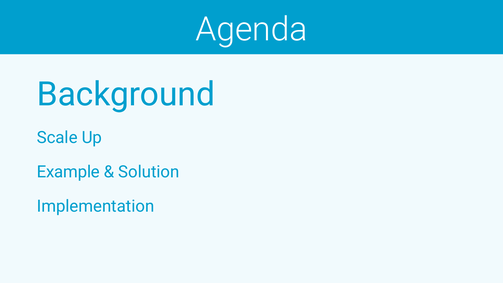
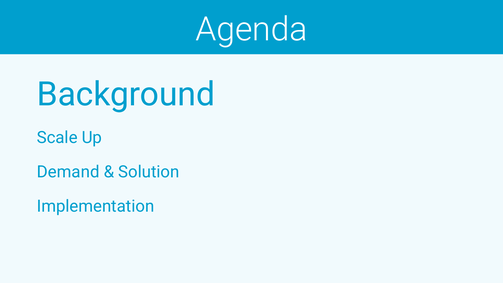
Example: Example -> Demand
